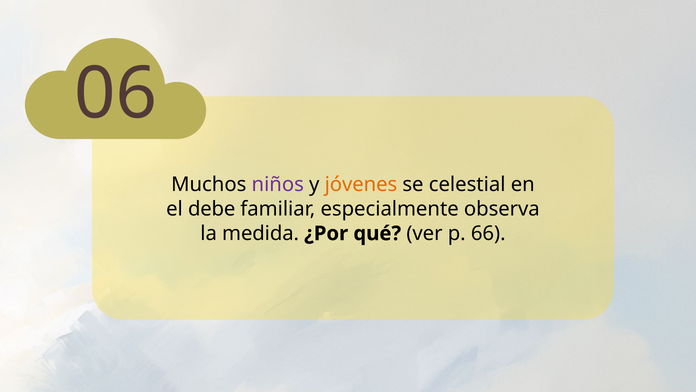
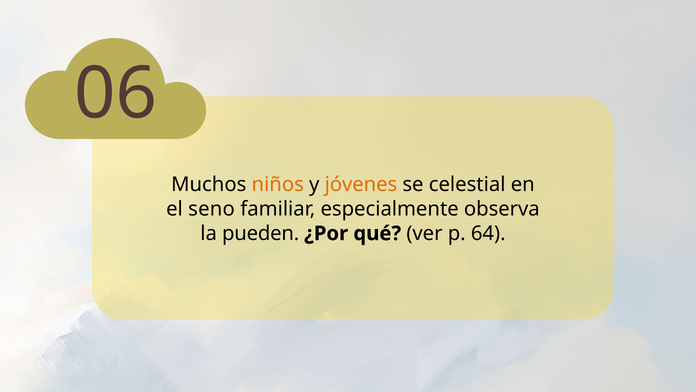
niños colour: purple -> orange
debe: debe -> seno
medida: medida -> pueden
66: 66 -> 64
